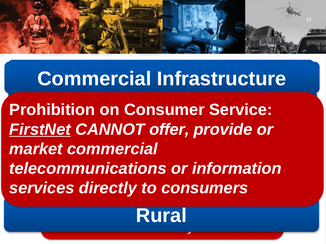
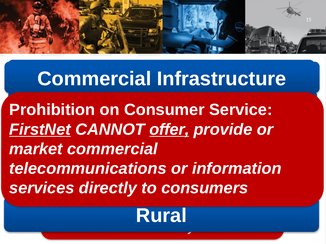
offer at (169, 130) underline: none -> present
